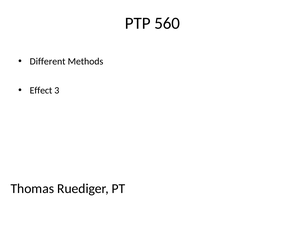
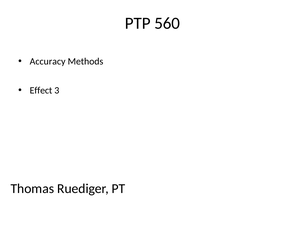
Different: Different -> Accuracy
